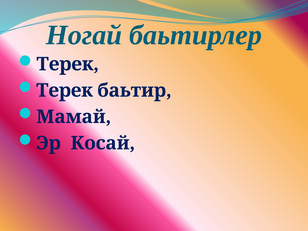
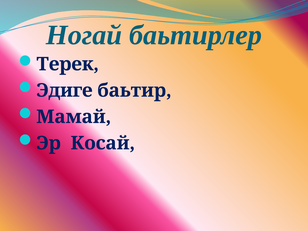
Терек at (64, 90): Терек -> Эдиге
